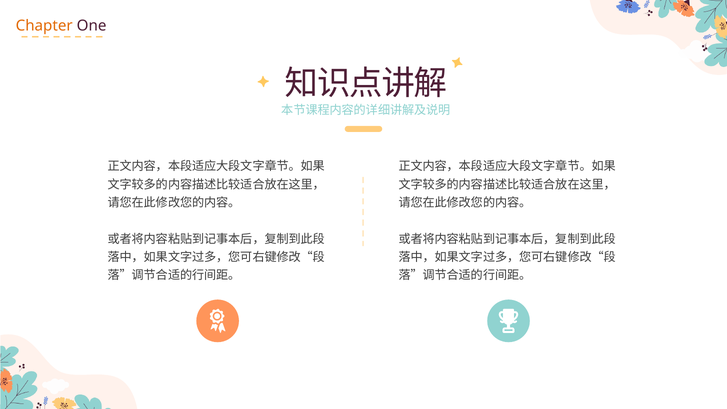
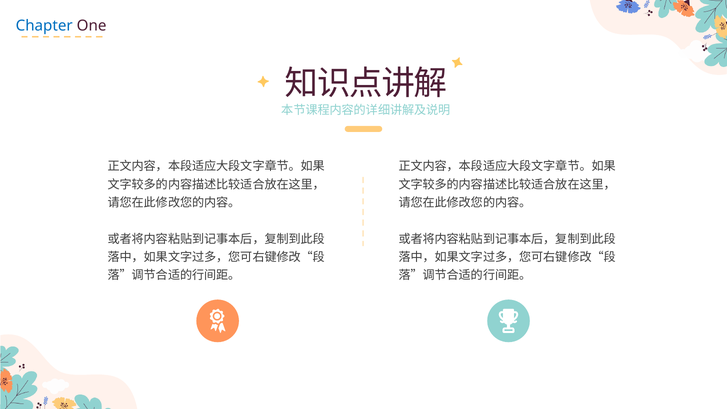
Chapter colour: orange -> blue
